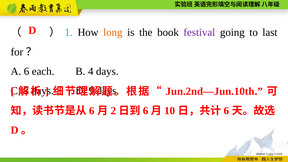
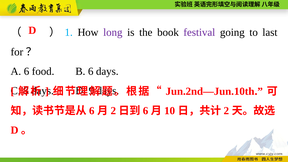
long colour: orange -> purple
each: each -> food
B 4: 4 -> 6
6 at (226, 111): 6 -> 2
